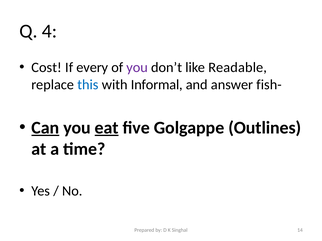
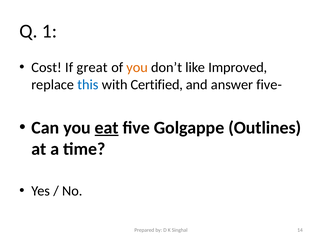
4: 4 -> 1
every: every -> great
you at (137, 68) colour: purple -> orange
Readable: Readable -> Improved
Informal: Informal -> Certified
fish-: fish- -> five-
Can underline: present -> none
